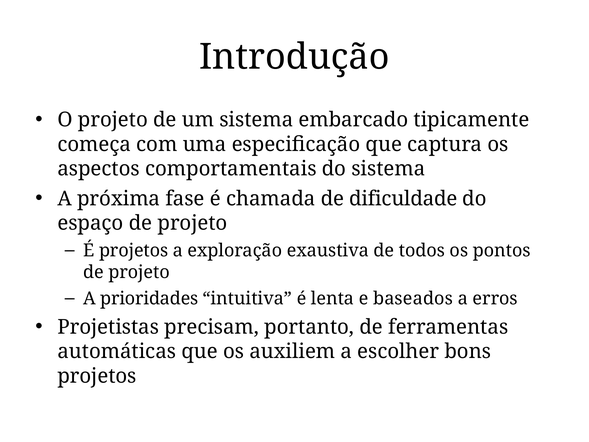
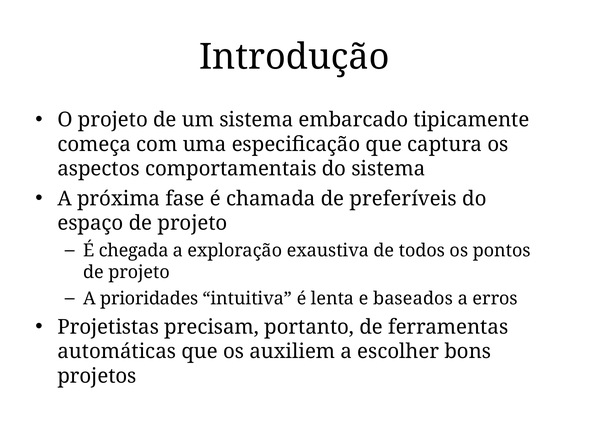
dificuldade: dificuldade -> preferíveis
É projetos: projetos -> chegada
